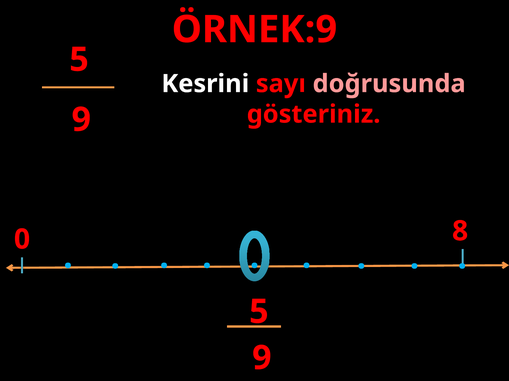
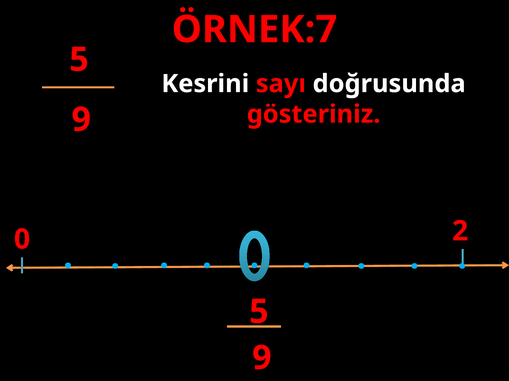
ÖRNEK:9: ÖRNEK:9 -> ÖRNEK:7
doğrusunda colour: pink -> white
8: 8 -> 2
